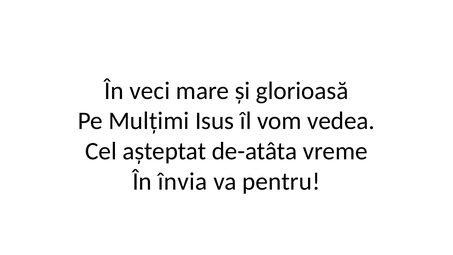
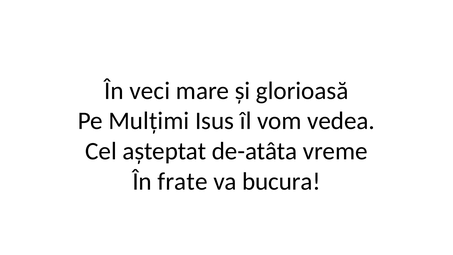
învia: învia -> frate
pentru: pentru -> bucura
